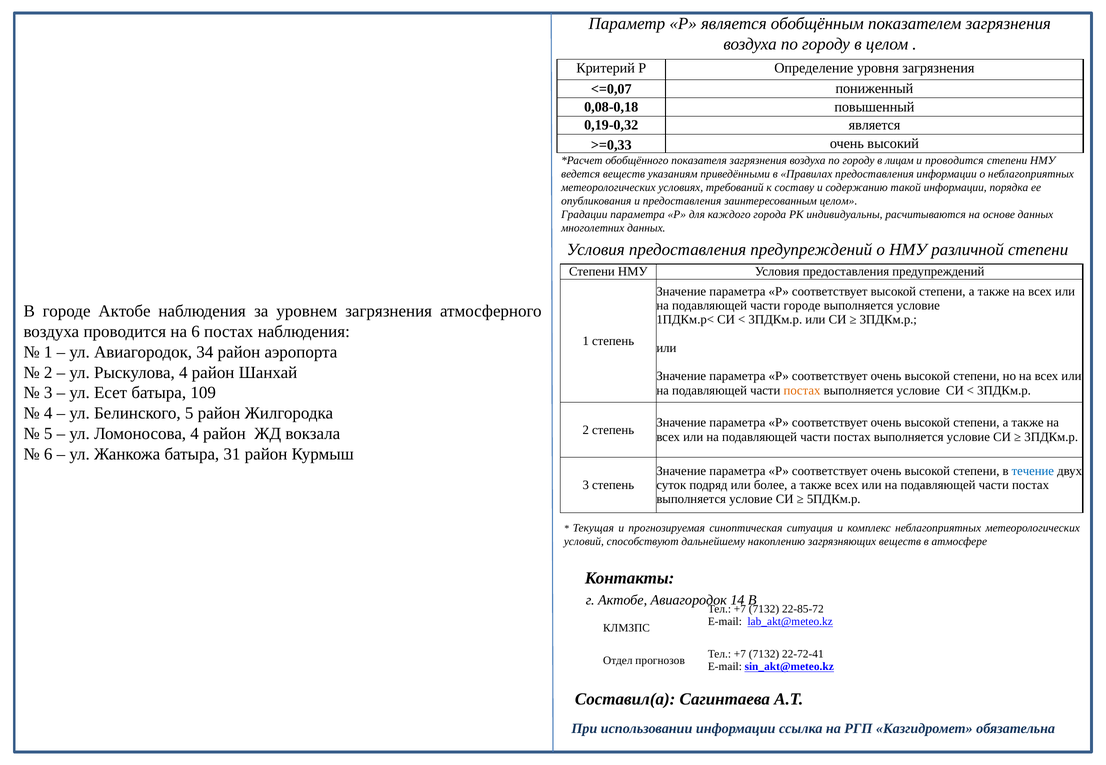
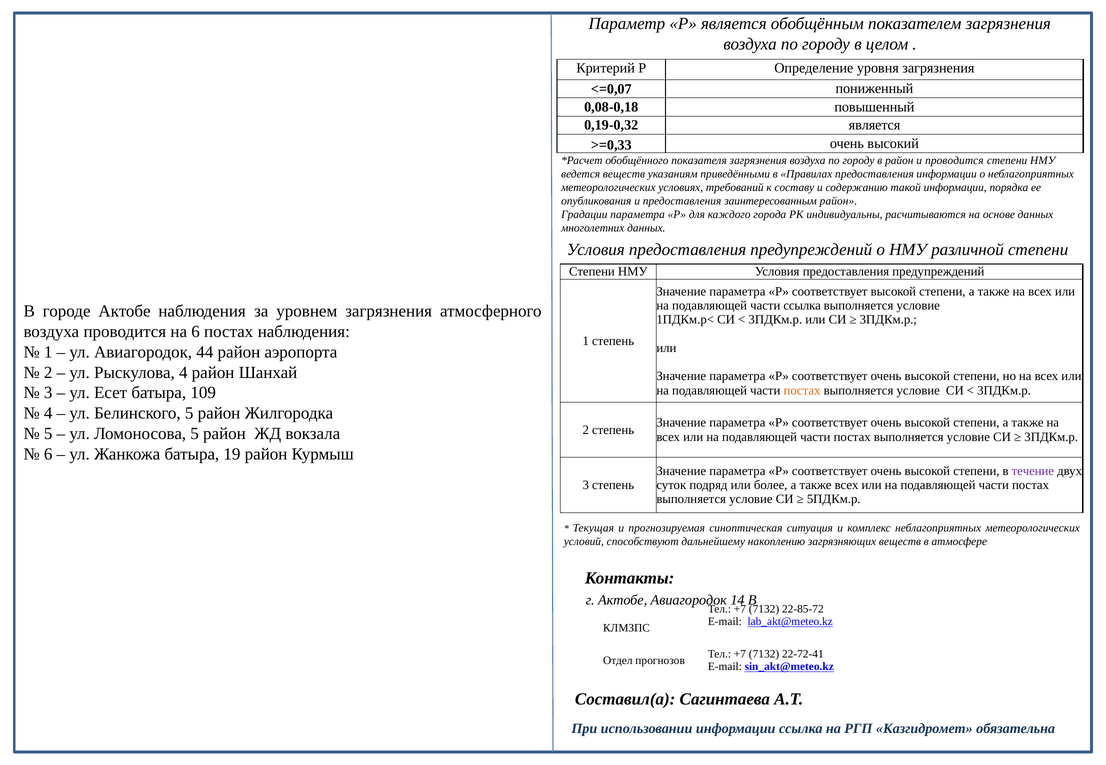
в лицам: лицам -> район
заинтересованным целом: целом -> район
части городе: городе -> ссылка
34: 34 -> 44
Ломоносова 4: 4 -> 5
31: 31 -> 19
течение colour: blue -> purple
